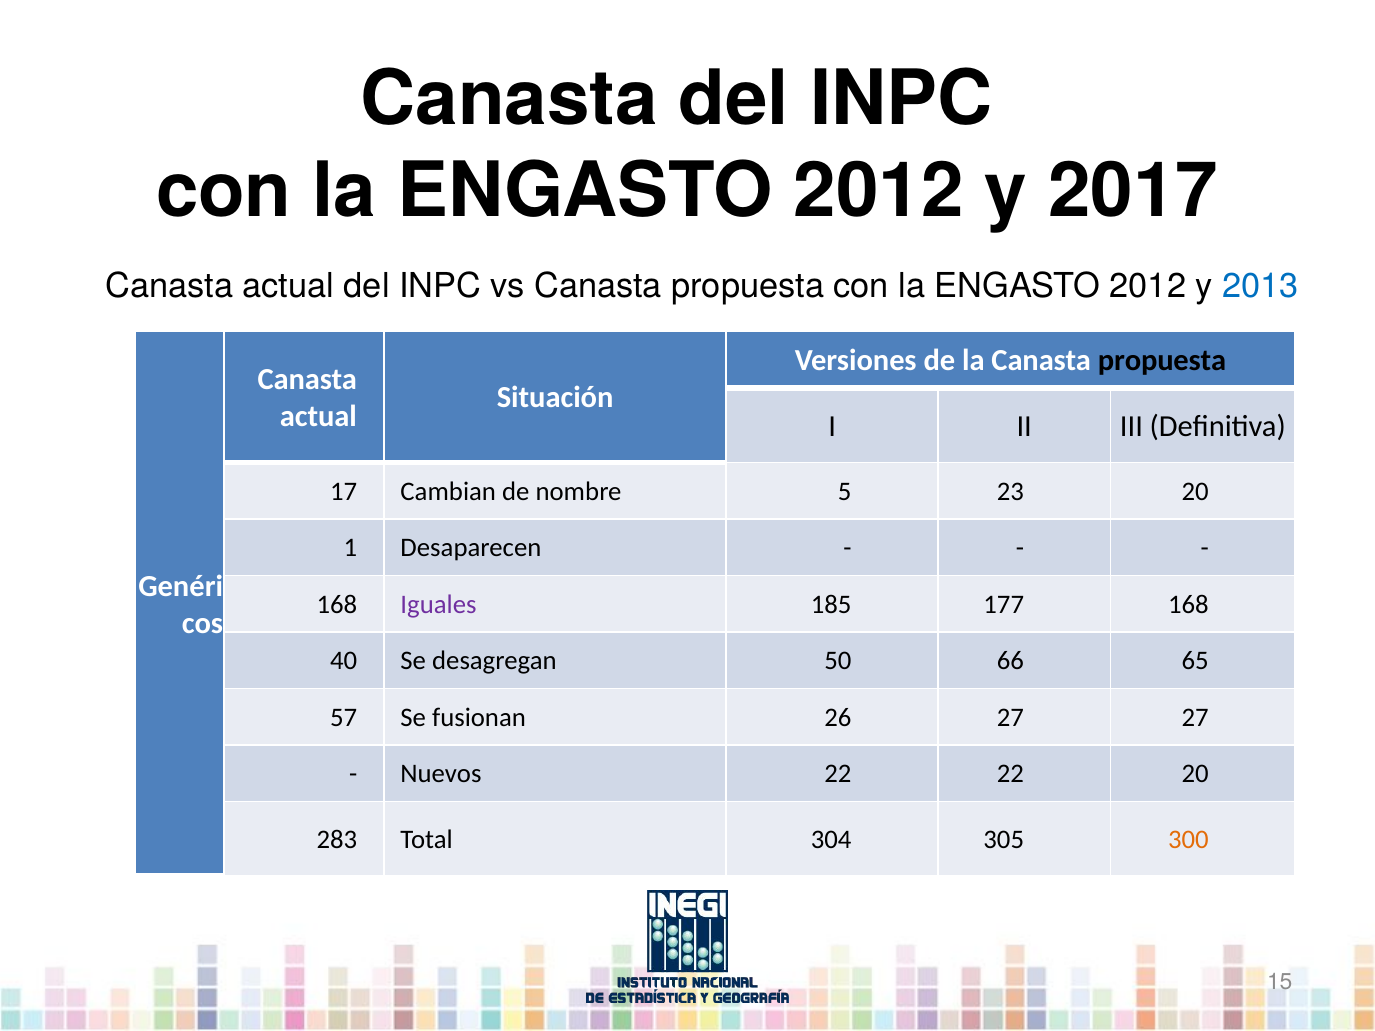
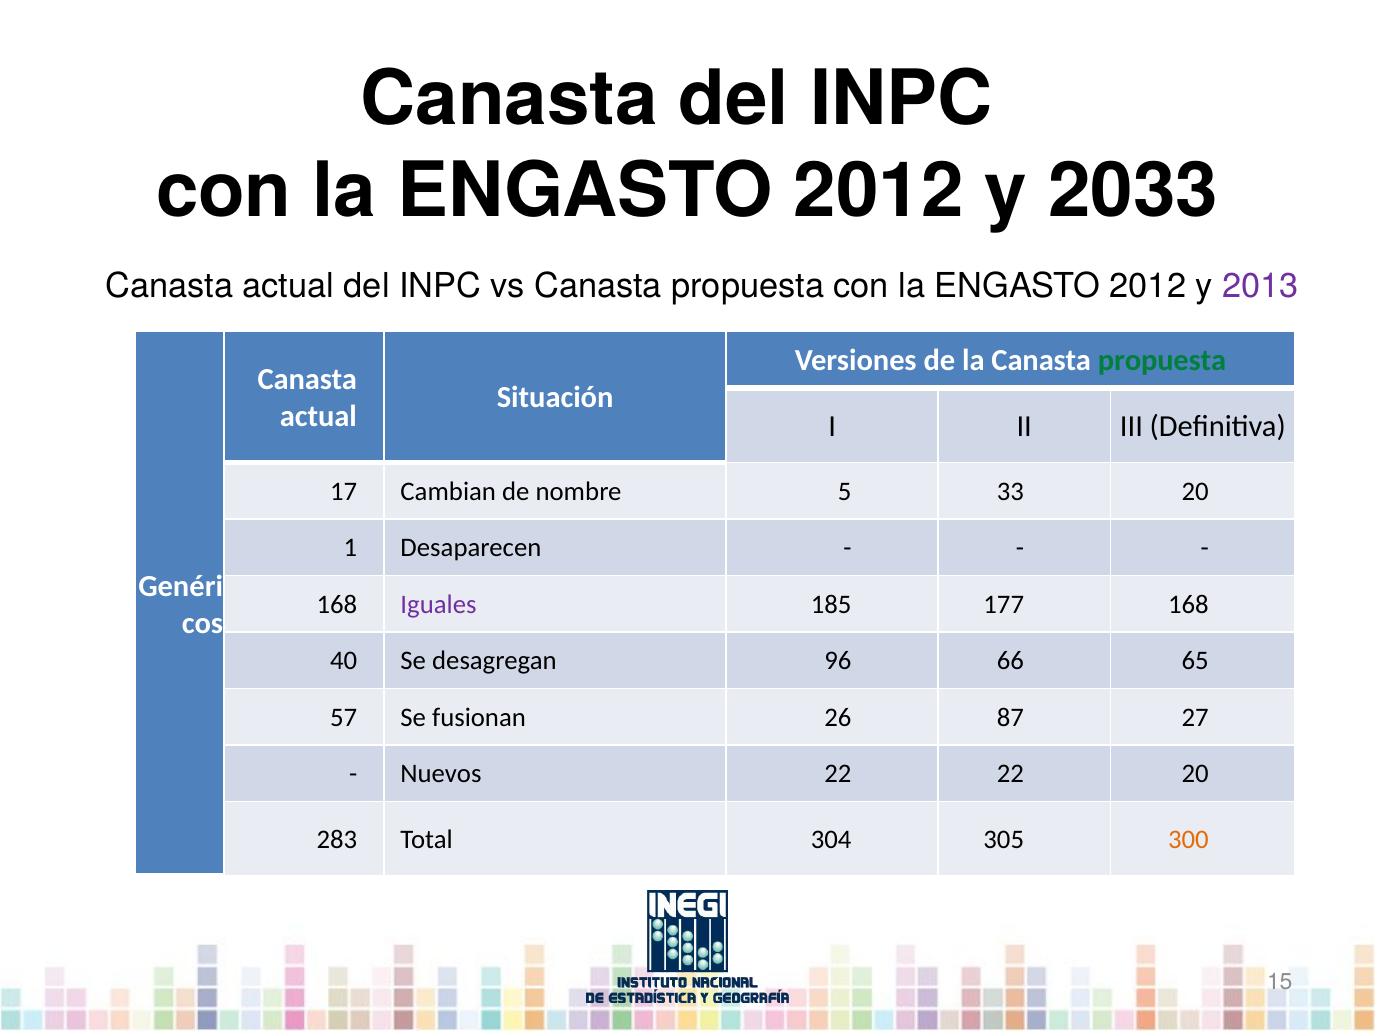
2017: 2017 -> 2033
2013 colour: blue -> purple
propuesta at (1162, 361) colour: black -> green
23: 23 -> 33
50: 50 -> 96
26 27: 27 -> 87
